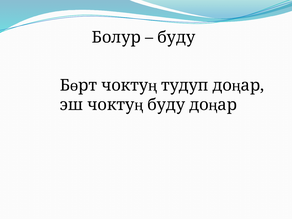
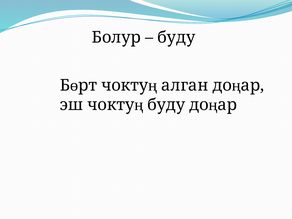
тудуп: тудуп -> алган
